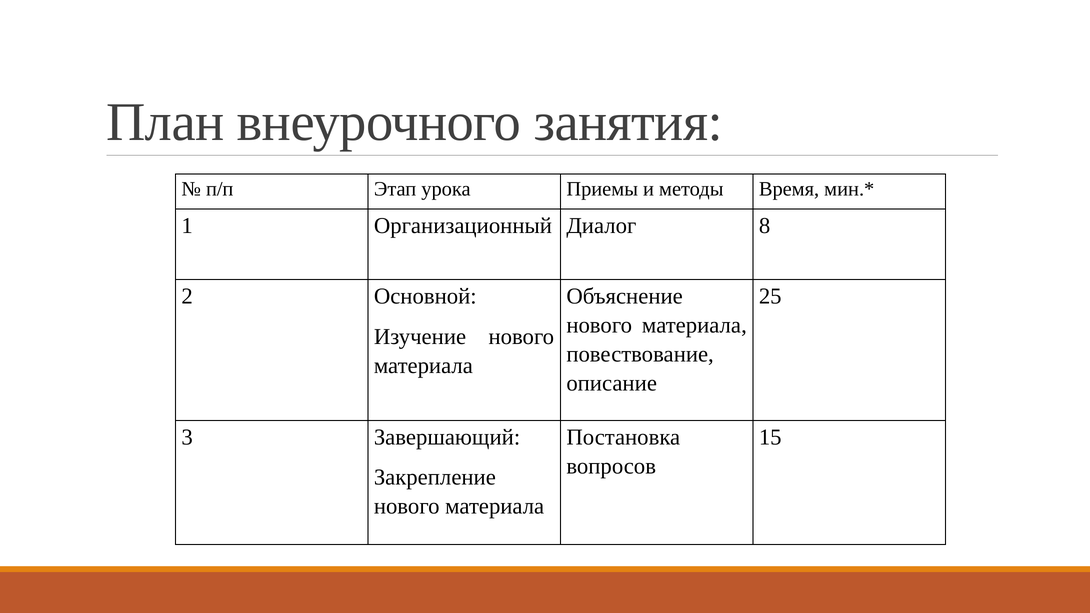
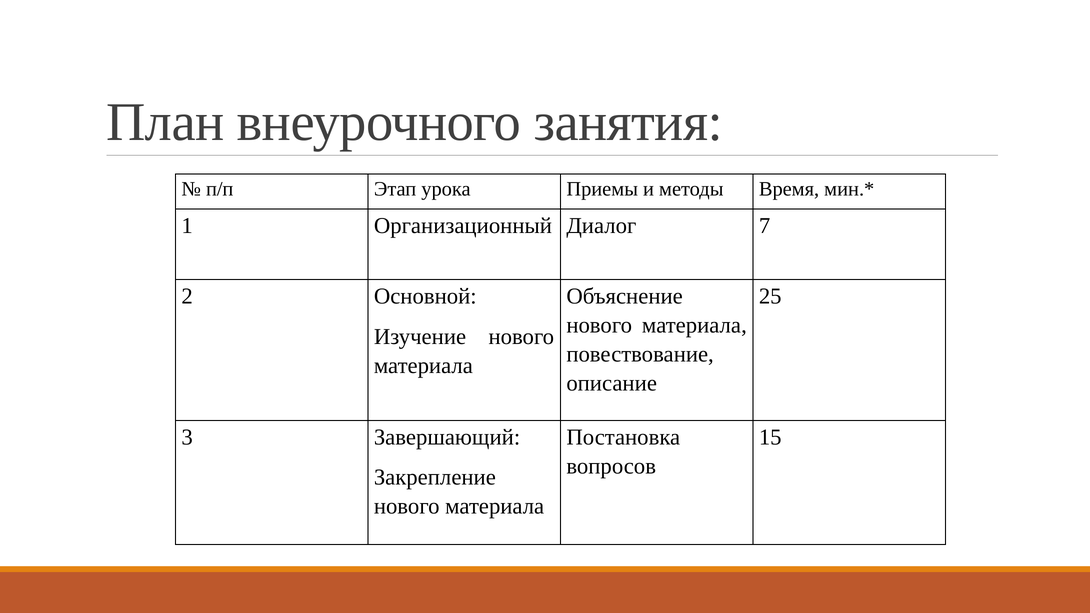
8: 8 -> 7
